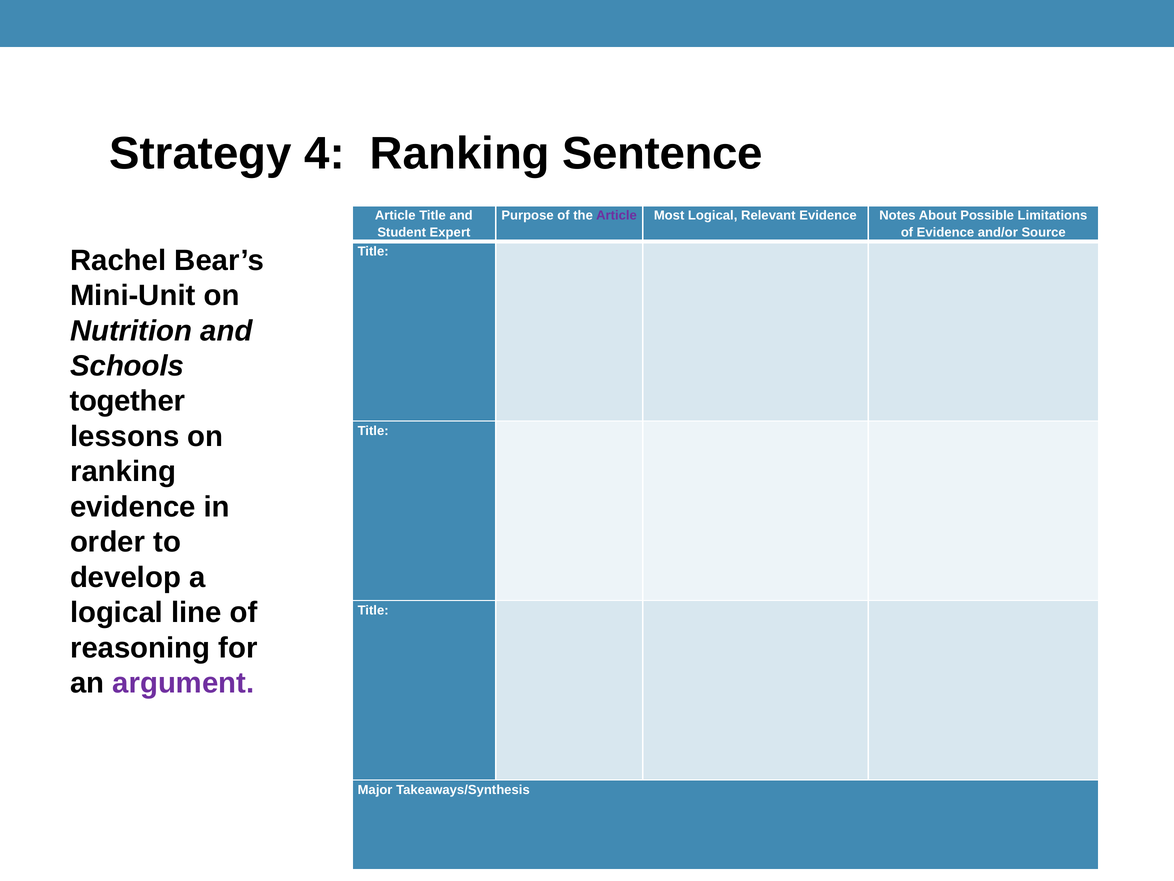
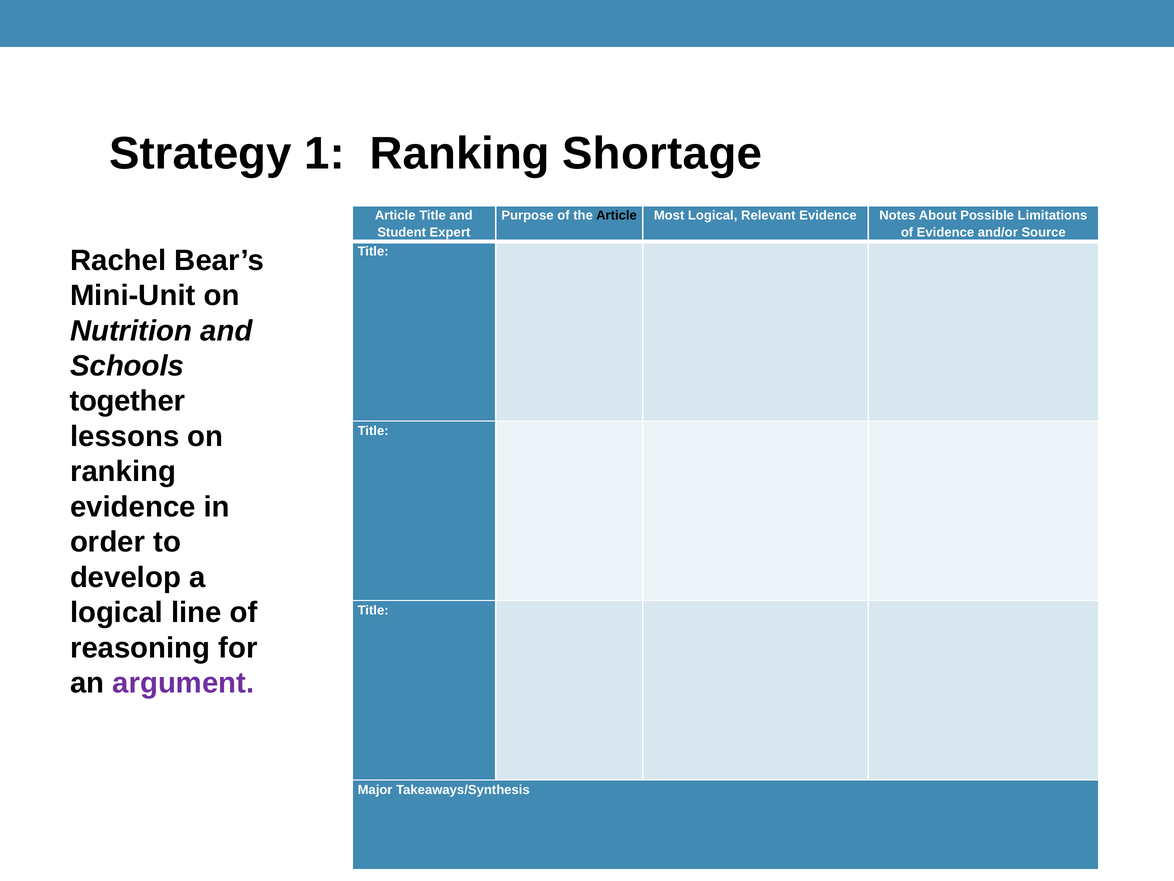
4: 4 -> 1
Sentence: Sentence -> Shortage
Article at (616, 215) colour: purple -> black
